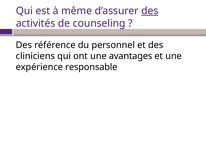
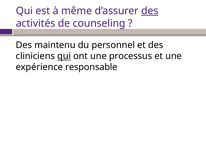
référence: référence -> maintenu
qui at (64, 56) underline: none -> present
avantages: avantages -> processus
